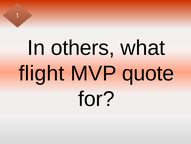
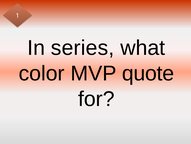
others: others -> series
flight: flight -> color
